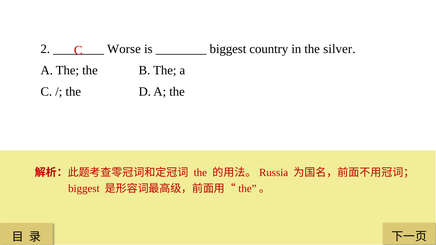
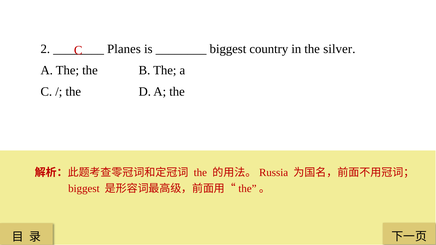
Worse: Worse -> Planes
